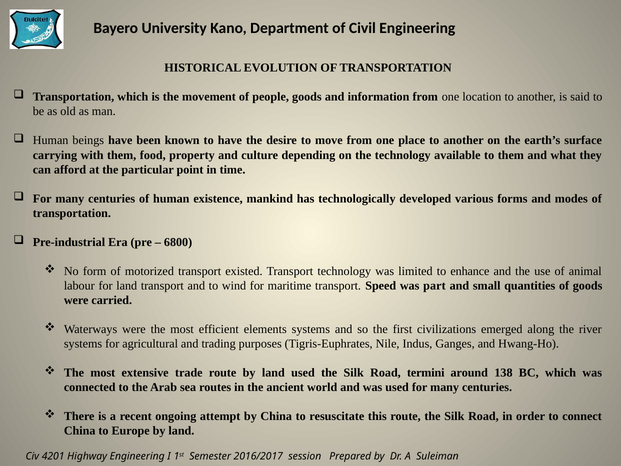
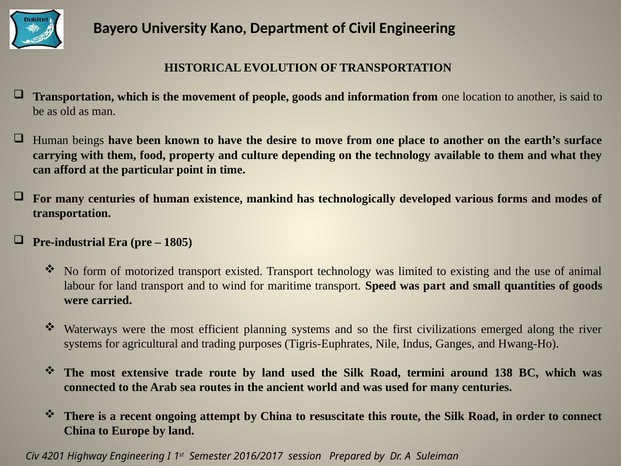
6800: 6800 -> 1805
enhance: enhance -> existing
elements: elements -> planning
